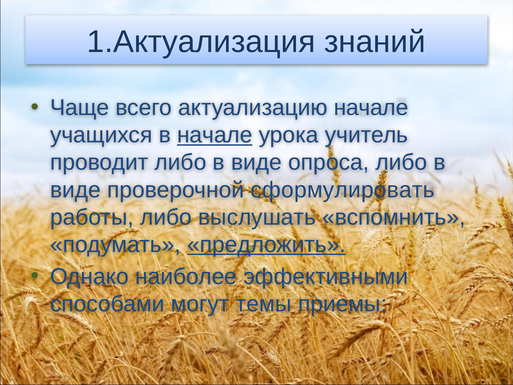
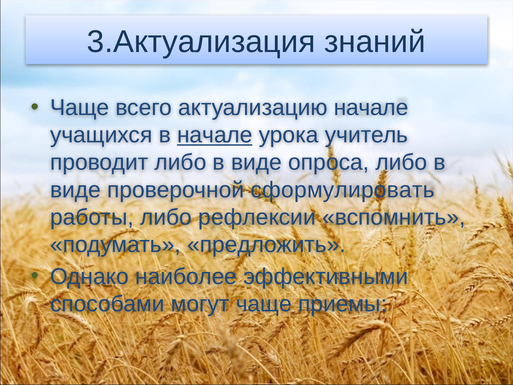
1.Актуализация: 1.Актуализация -> 3.Актуализация
выслушать: выслушать -> рефлексии
предложить underline: present -> none
могут темы: темы -> чаще
